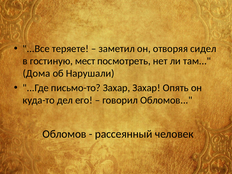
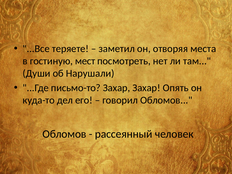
сидел: сидел -> места
Дома: Дома -> Души
